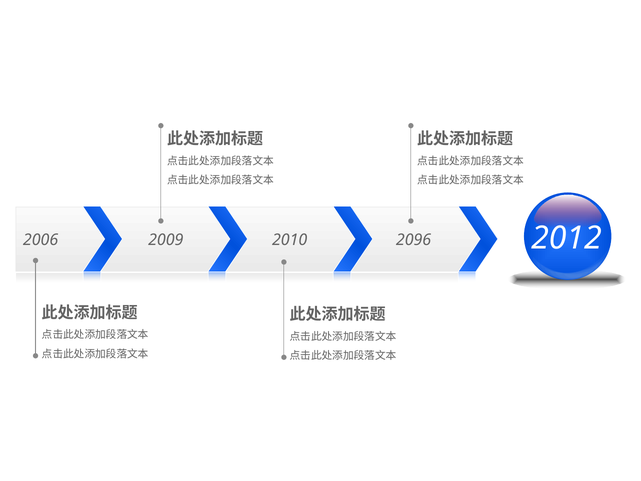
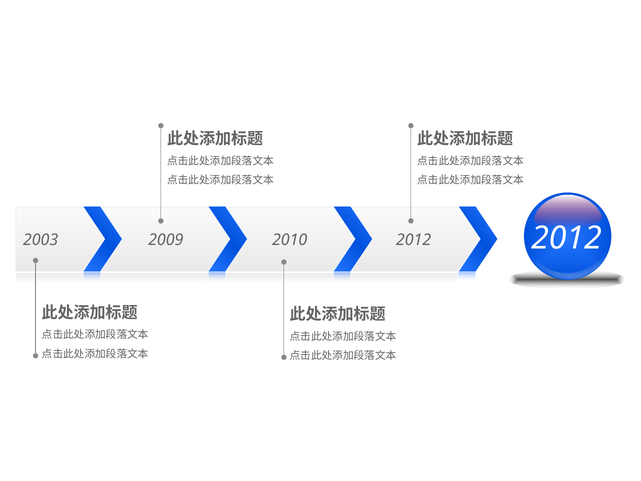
2006: 2006 -> 2003
2010 2096: 2096 -> 2012
